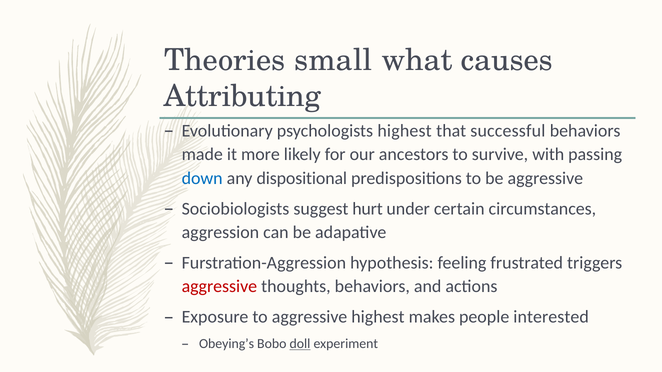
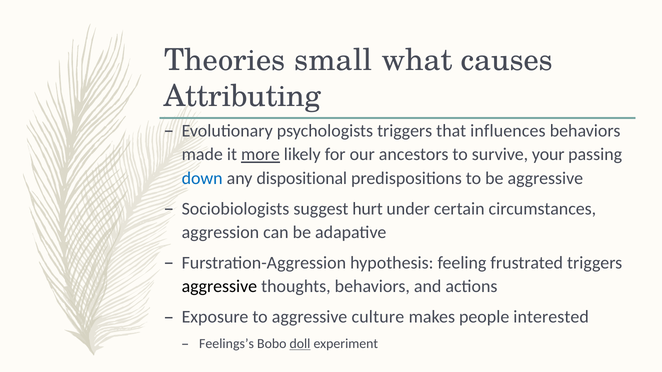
psychologists highest: highest -> triggers
successful: successful -> influences
more underline: none -> present
with: with -> your
aggressive at (219, 287) colour: red -> black
aggressive highest: highest -> culture
Obeying’s: Obeying’s -> Feelings’s
